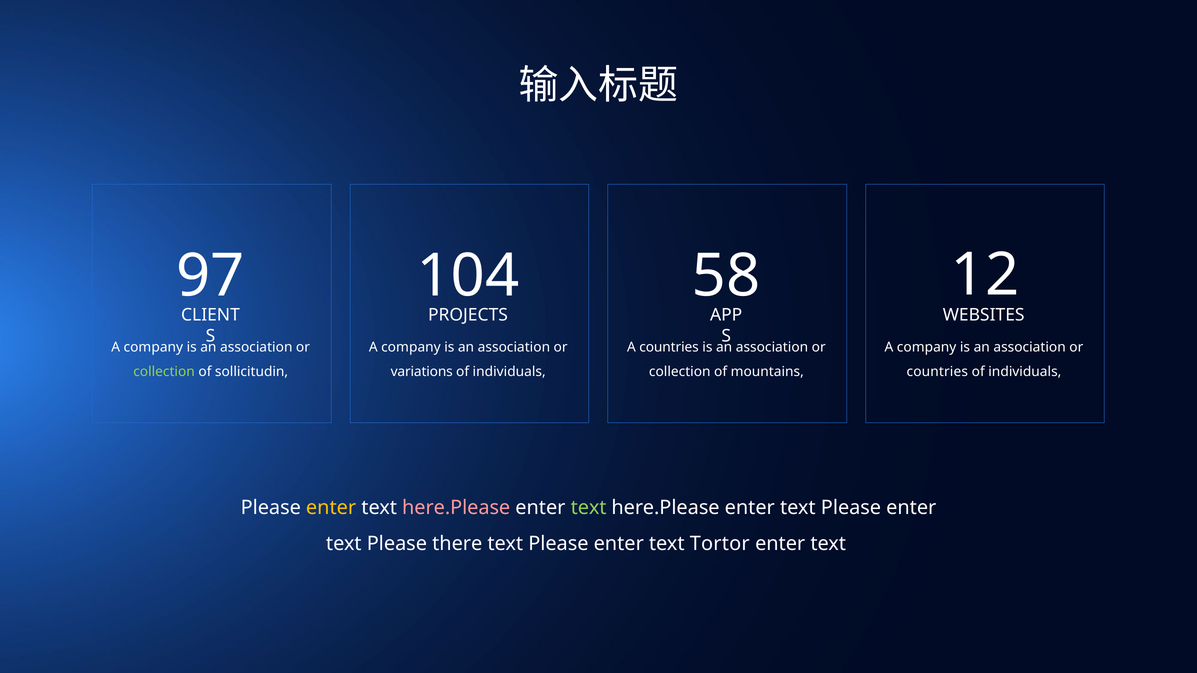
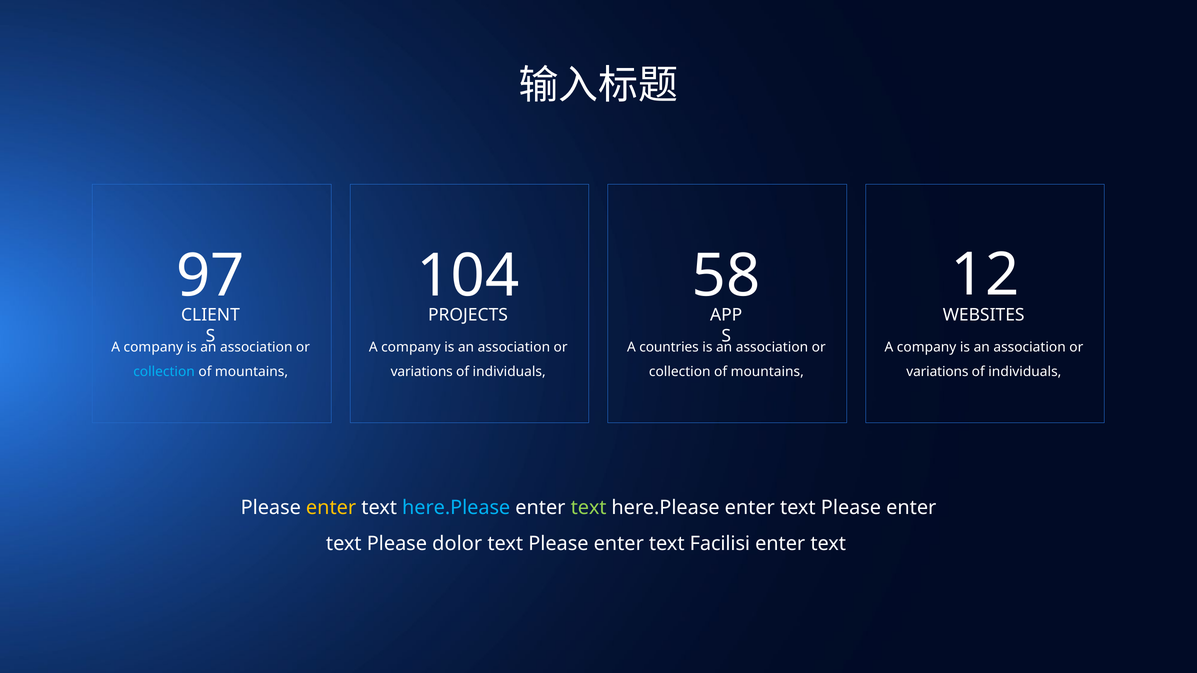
collection at (164, 372) colour: light green -> light blue
sollicitudin at (252, 372): sollicitudin -> mountains
countries at (937, 372): countries -> variations
here.Please at (456, 508) colour: pink -> light blue
there: there -> dolor
Tortor: Tortor -> Facilisi
